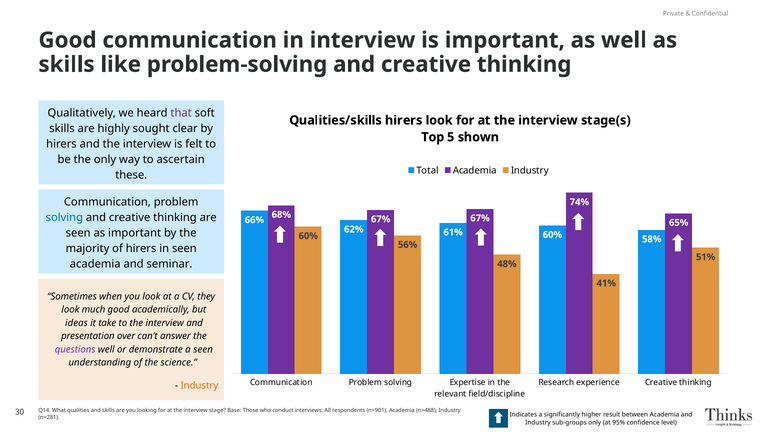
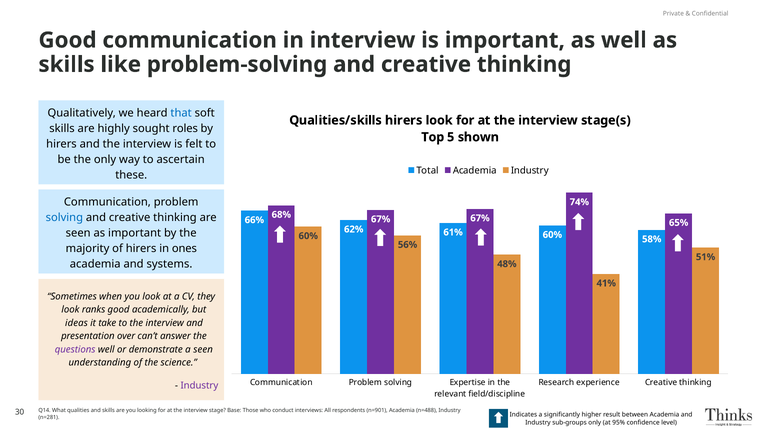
that colour: purple -> blue
clear: clear -> roles
in seen: seen -> ones
seminar: seminar -> systems
much: much -> ranks
Industry at (199, 385) colour: orange -> purple
